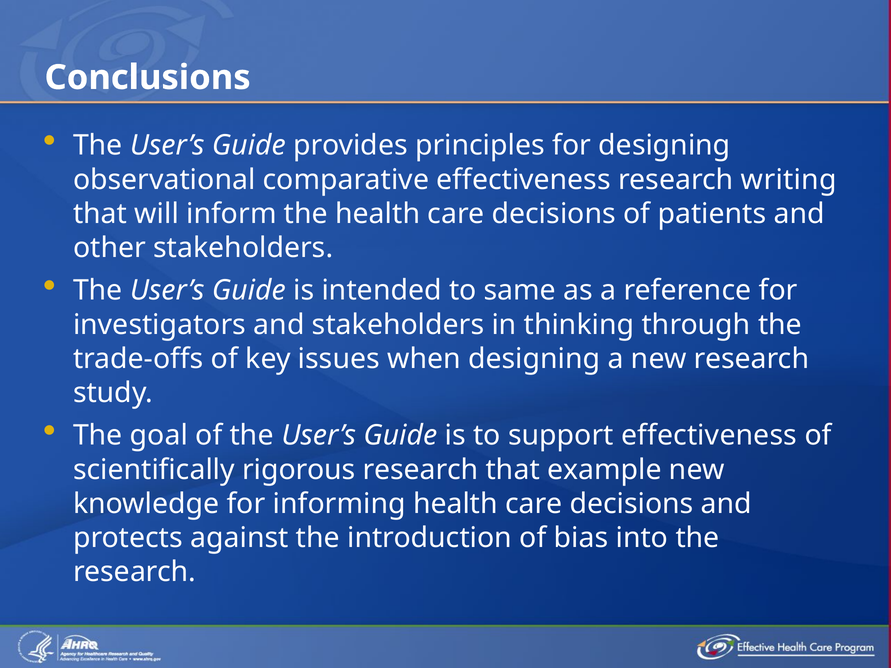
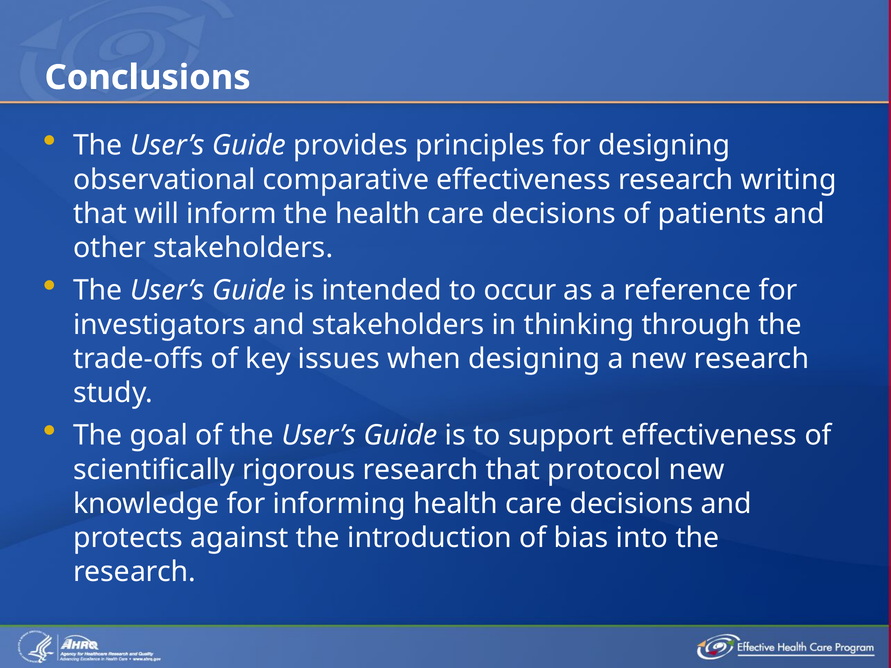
same: same -> occur
example: example -> protocol
